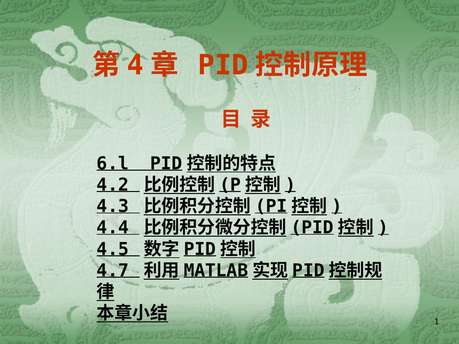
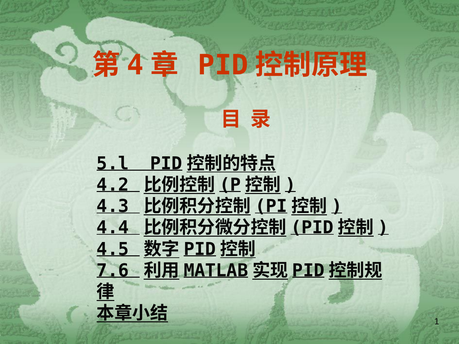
6.l: 6.l -> 5.l
4.7: 4.7 -> 7.6
